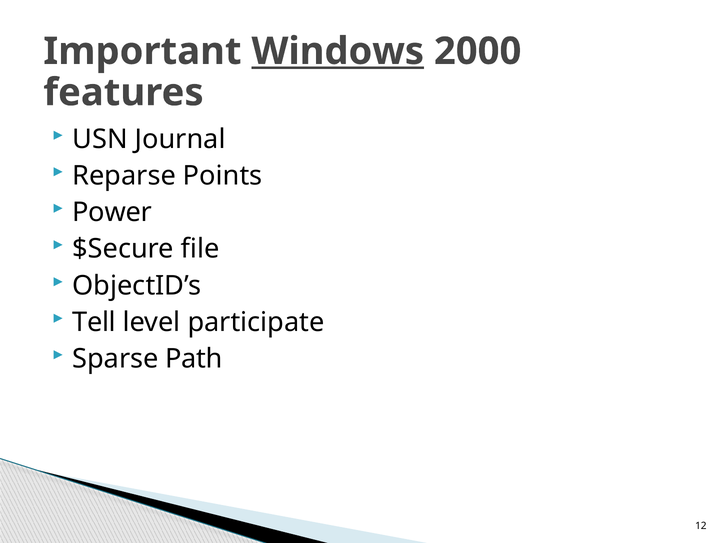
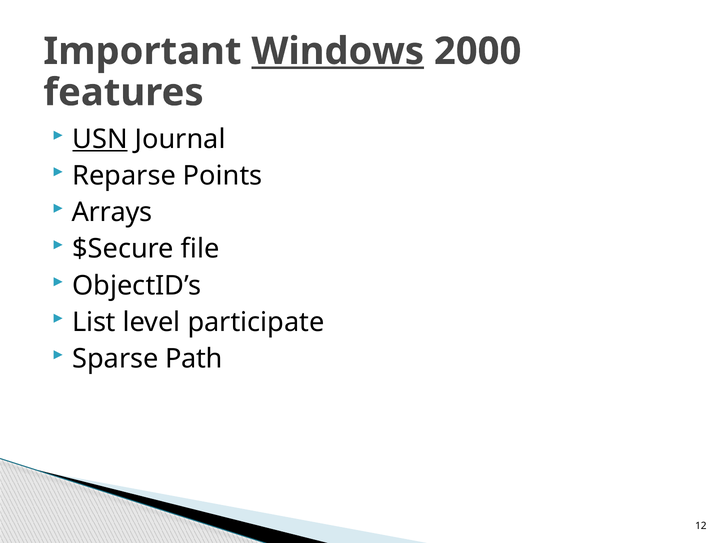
USN underline: none -> present
Power: Power -> Arrays
Tell: Tell -> List
